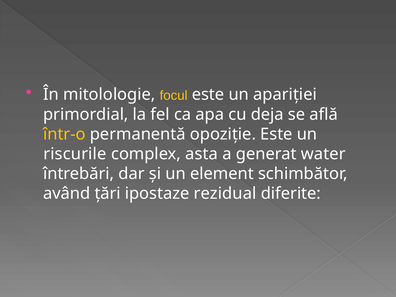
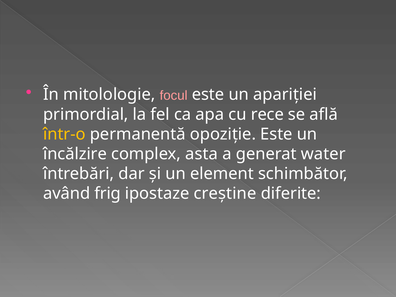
focul colour: yellow -> pink
deja: deja -> rece
riscurile: riscurile -> încălzire
țări: țări -> frig
rezidual: rezidual -> creștine
